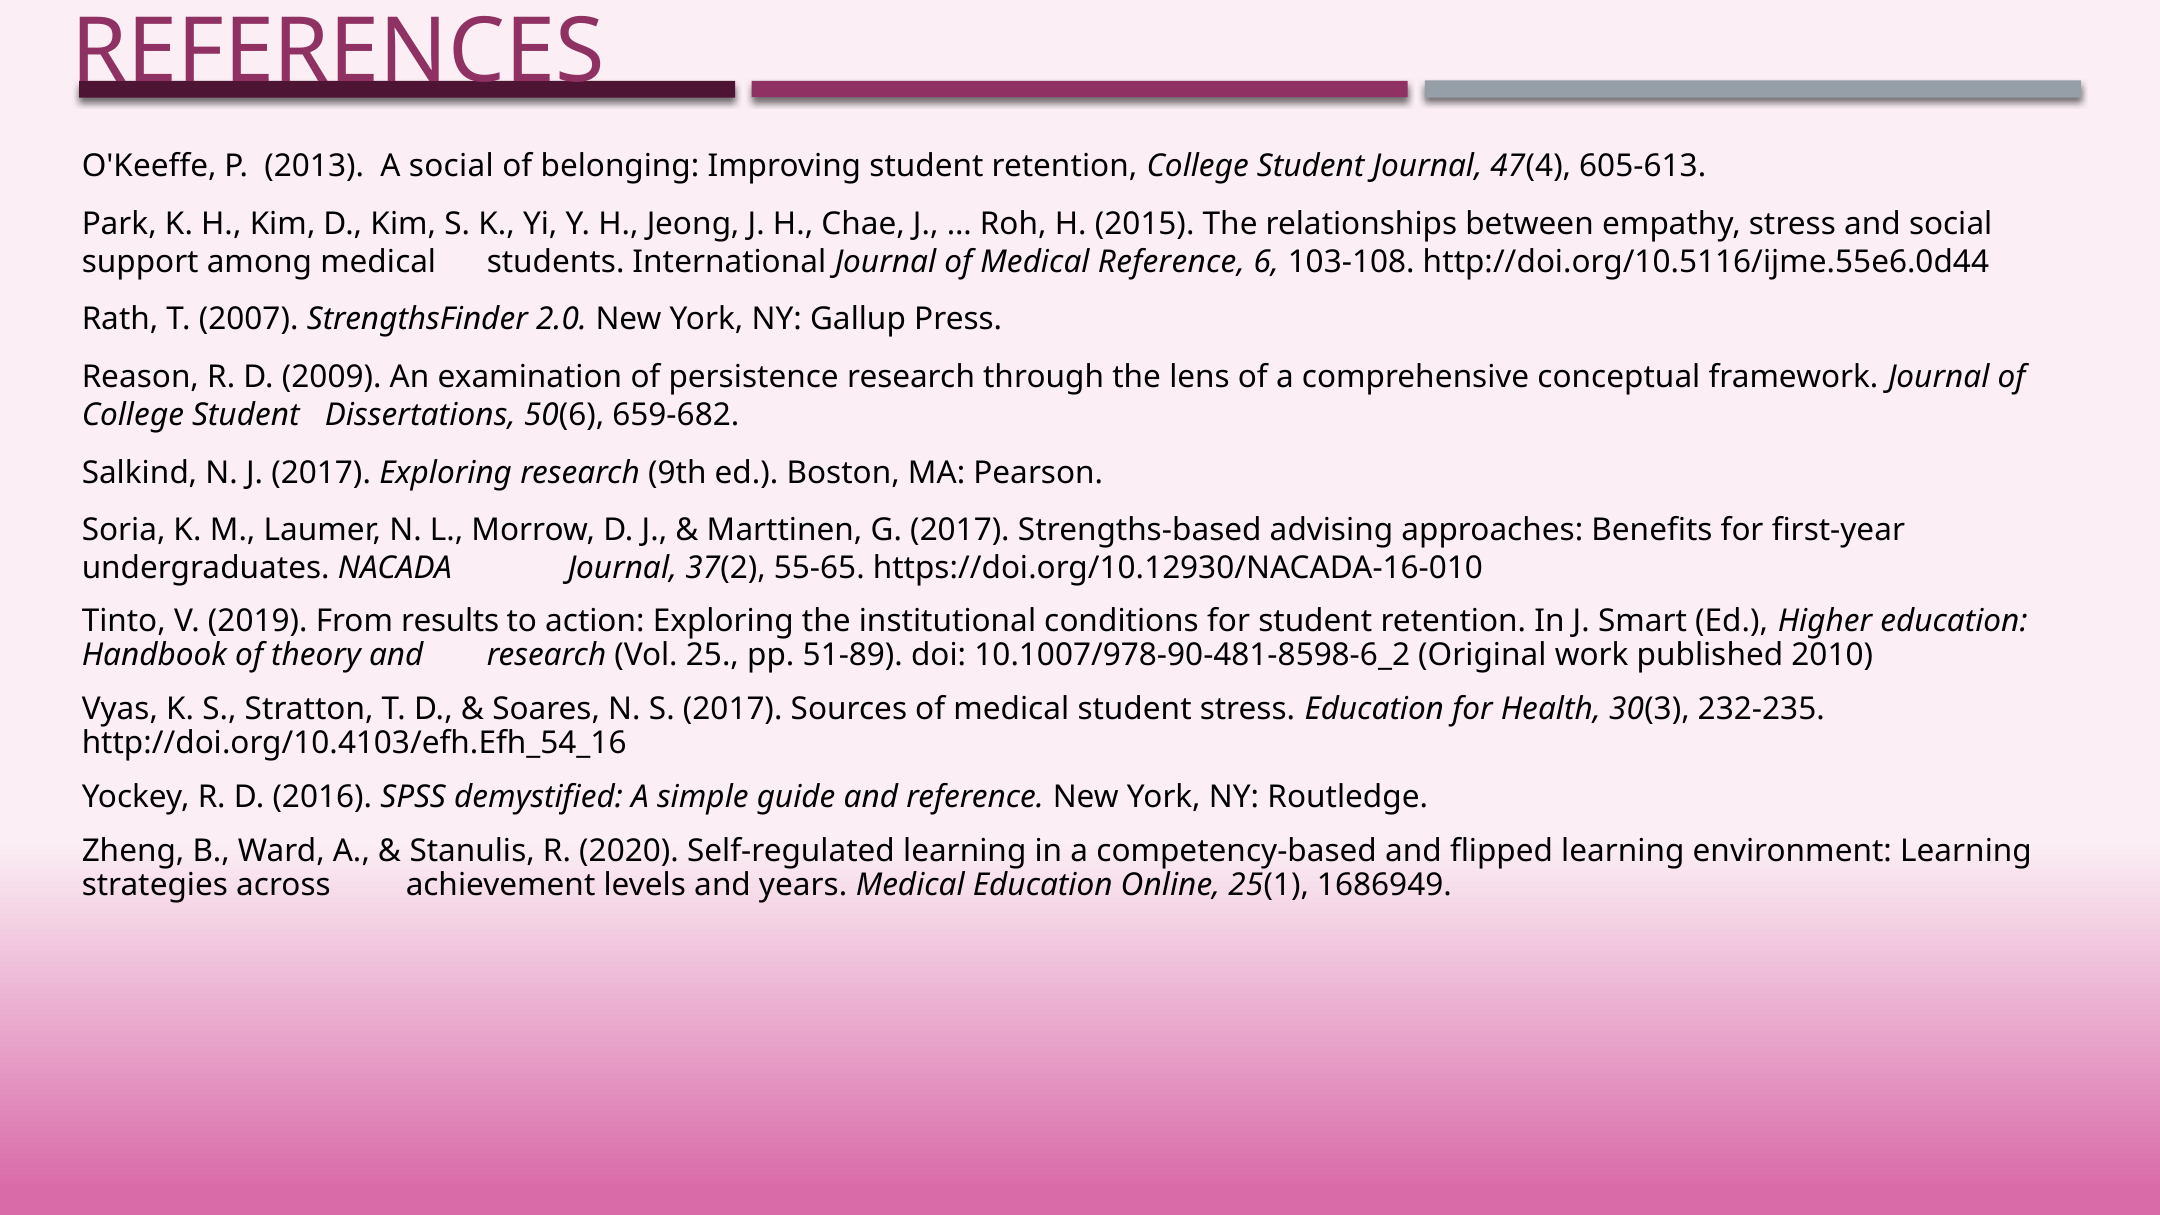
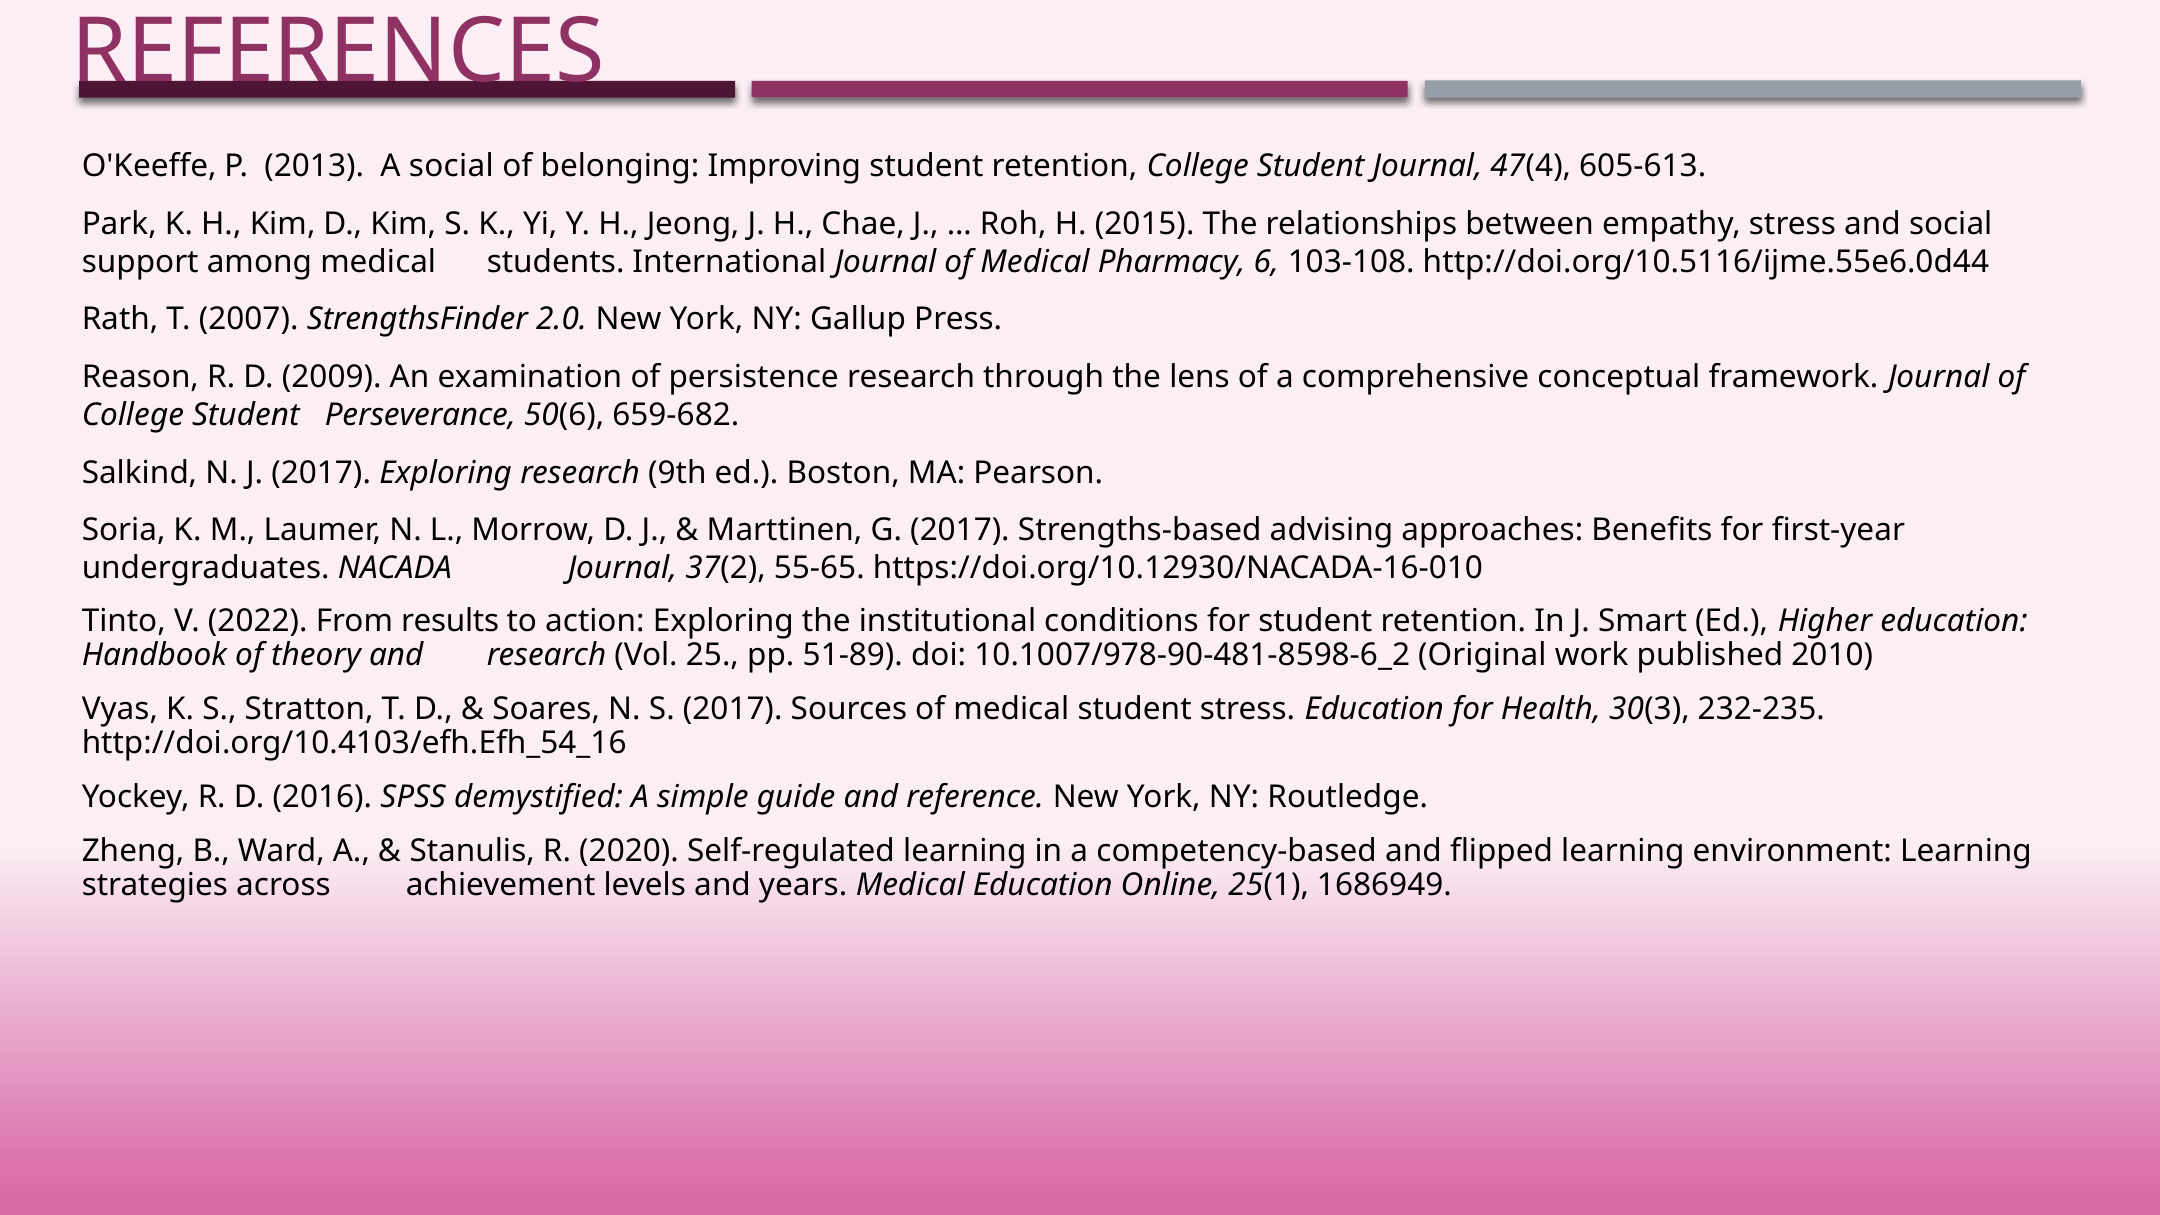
Medical Reference: Reference -> Pharmacy
Dissertations: Dissertations -> Perseverance
2019: 2019 -> 2022
